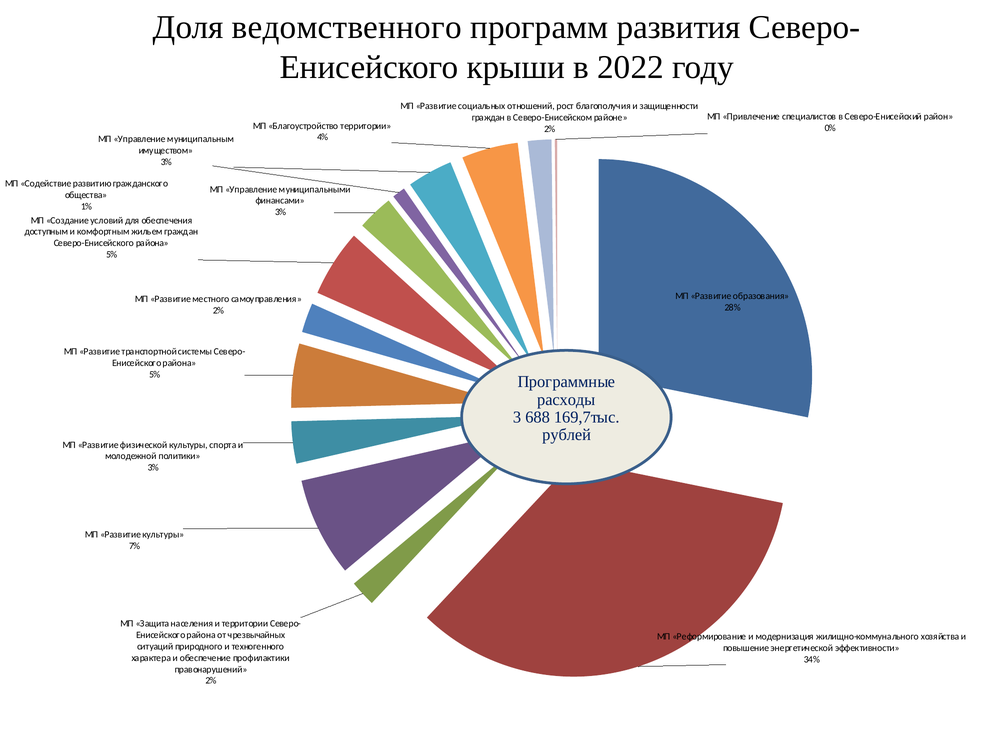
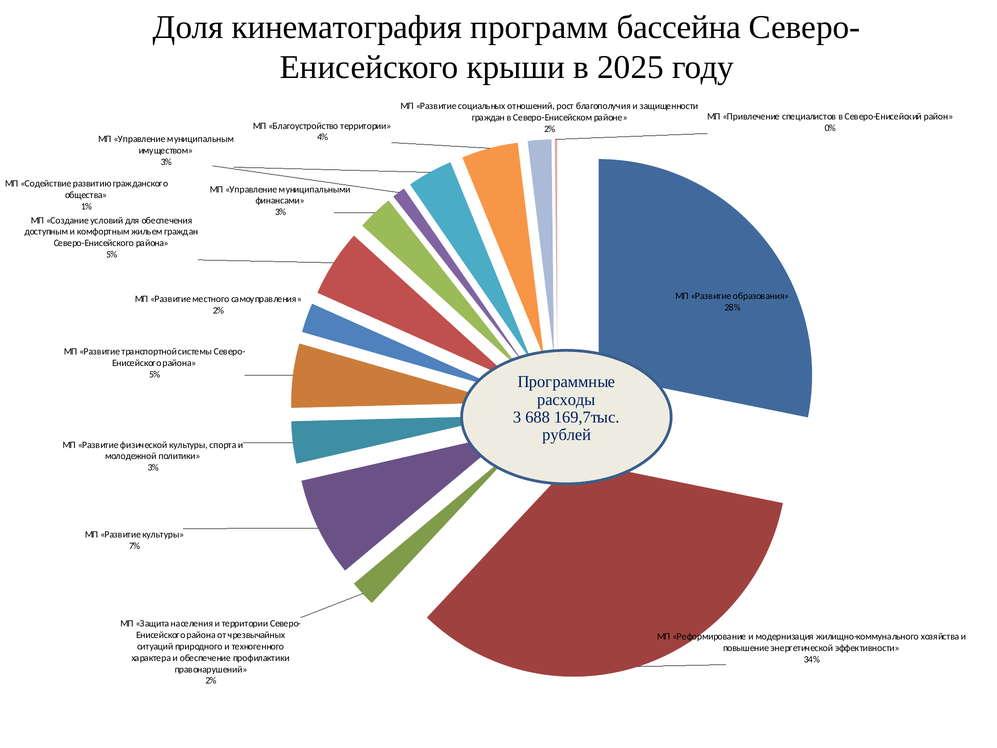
ведомственного: ведомственного -> кинематография
развития: развития -> бассейна
2022: 2022 -> 2025
